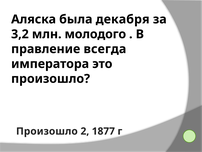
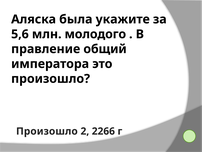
декабря: декабря -> укажите
3,2: 3,2 -> 5,6
всегда: всегда -> общий
1877: 1877 -> 2266
